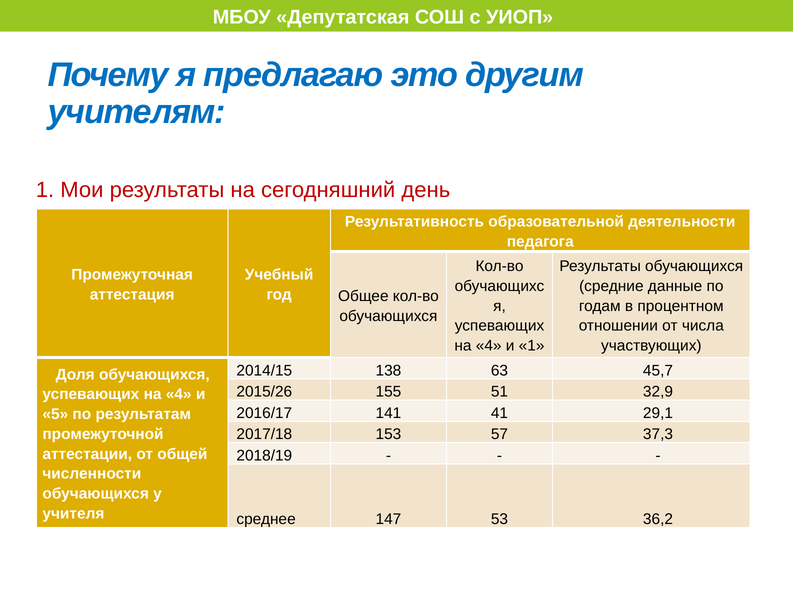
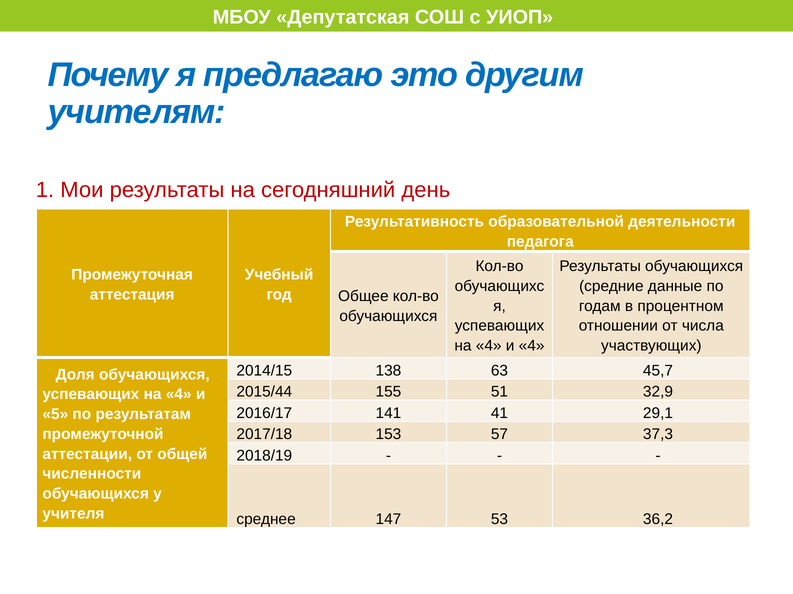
и 1: 1 -> 4
2015/26: 2015/26 -> 2015/44
